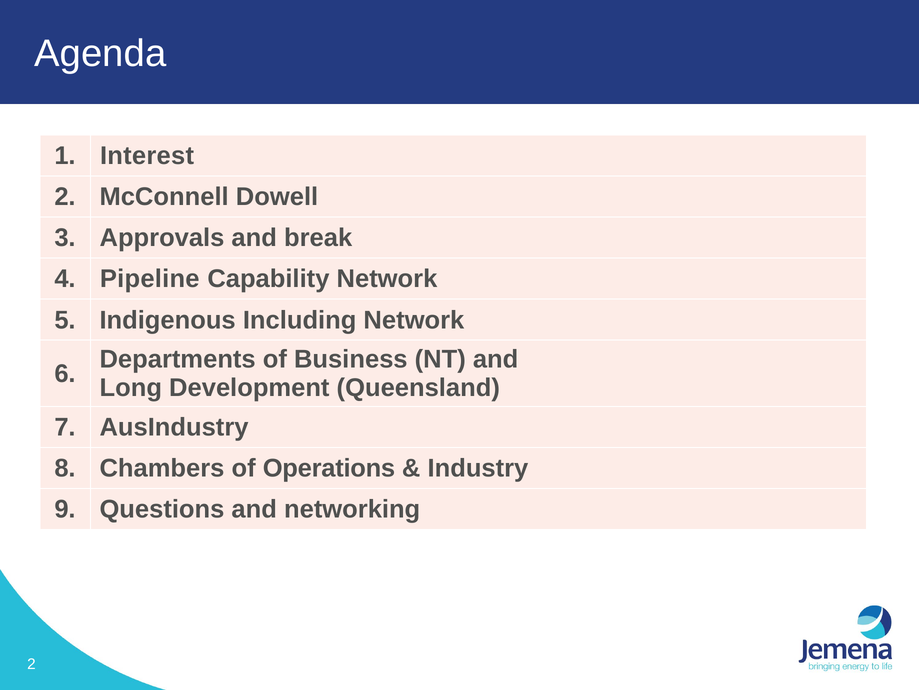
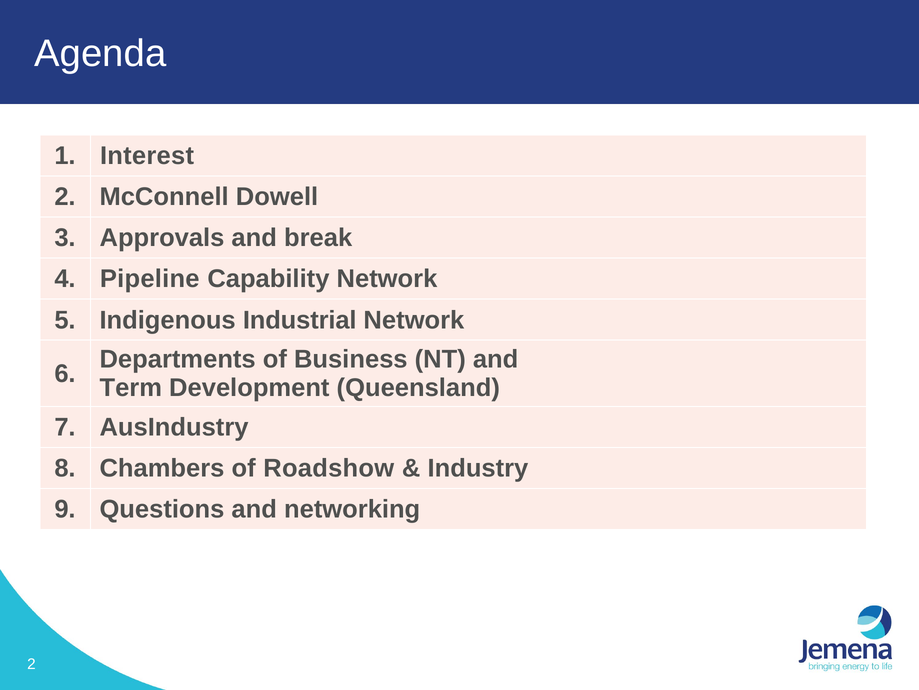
Including: Including -> Industrial
Long: Long -> Term
Operations: Operations -> Roadshow
